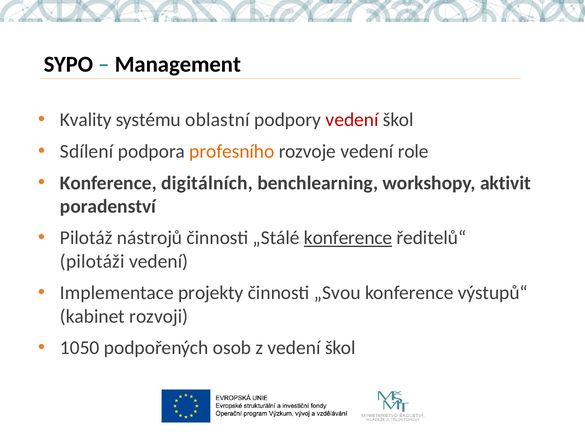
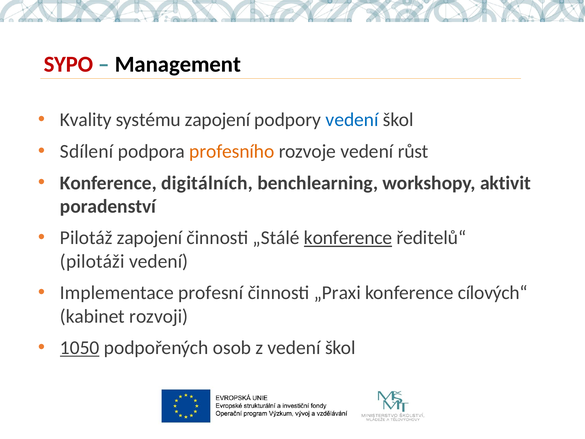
SYPO colour: black -> red
systému oblastní: oblastní -> zapojení
vedení at (352, 120) colour: red -> blue
role: role -> růst
Pilotáž nástrojů: nástrojů -> zapojení
projekty: projekty -> profesní
„Svou: „Svou -> „Praxi
výstupů“: výstupů“ -> cílových“
1050 underline: none -> present
